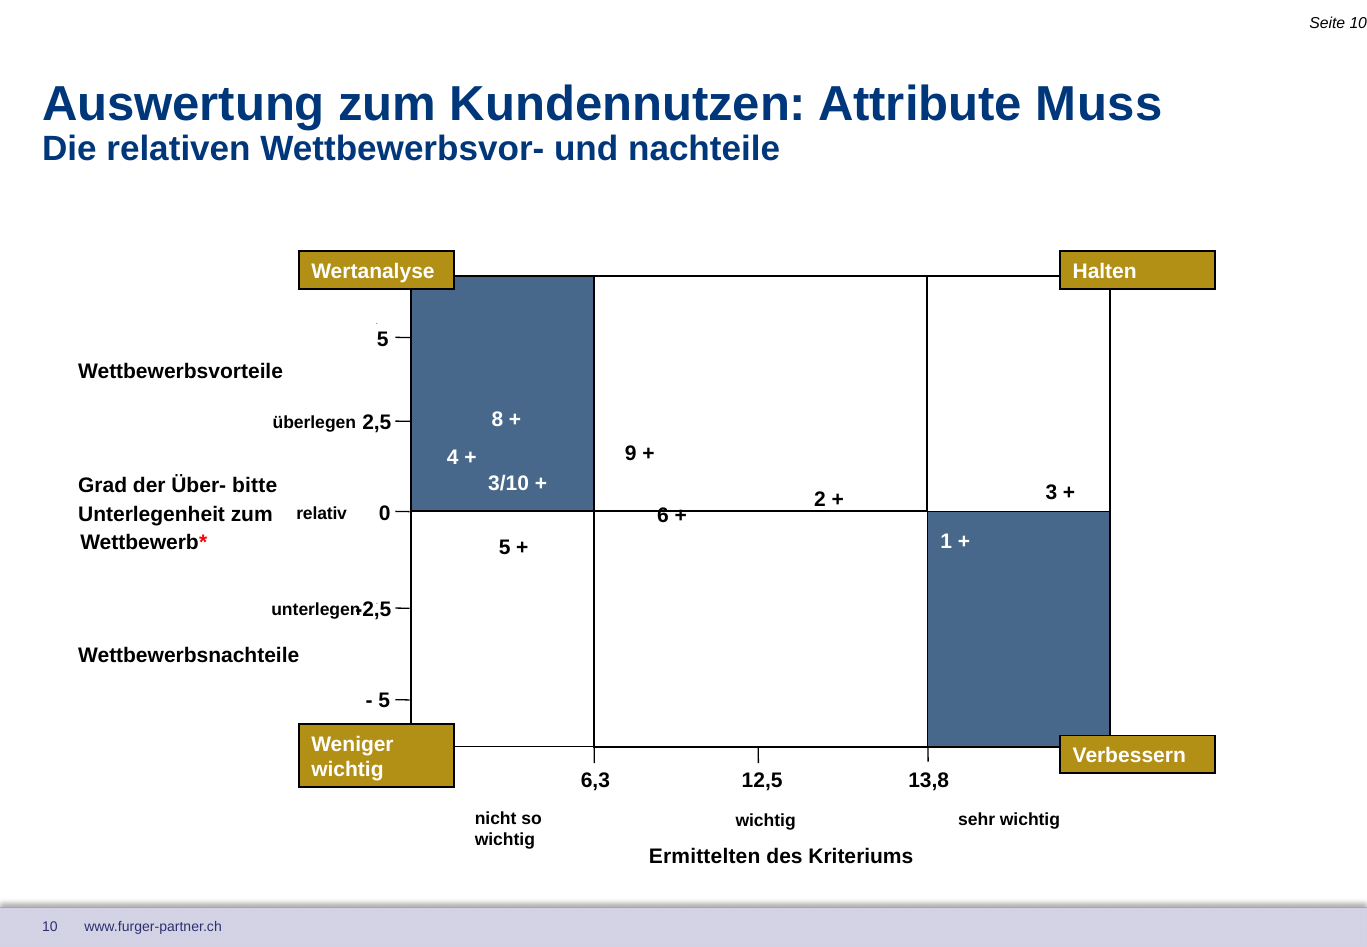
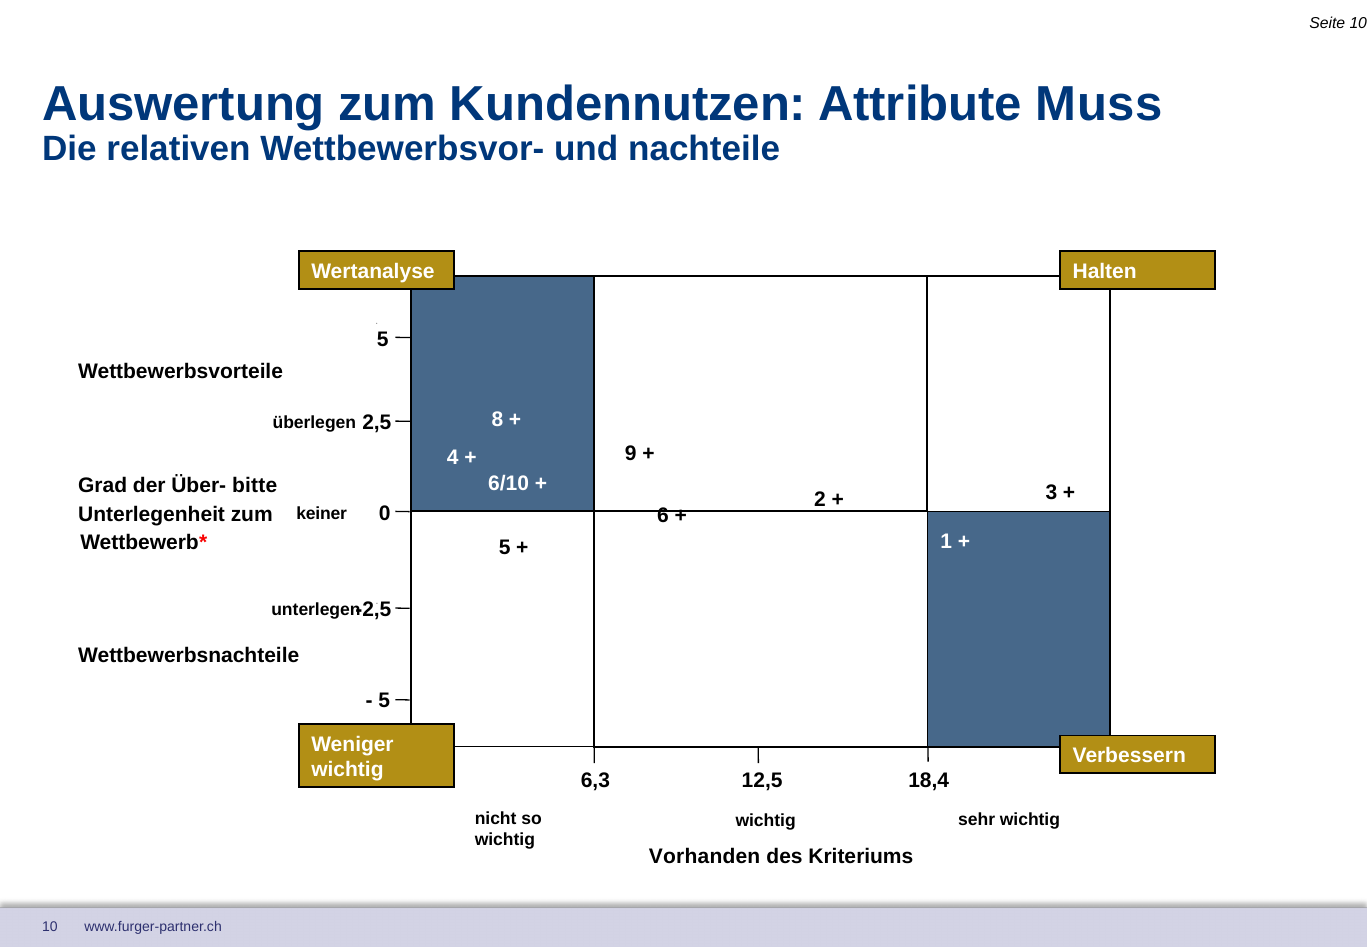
3/10: 3/10 -> 6/10
relativ: relativ -> keiner
13,8: 13,8 -> 18,4
Ermittelten: Ermittelten -> Vorhanden
